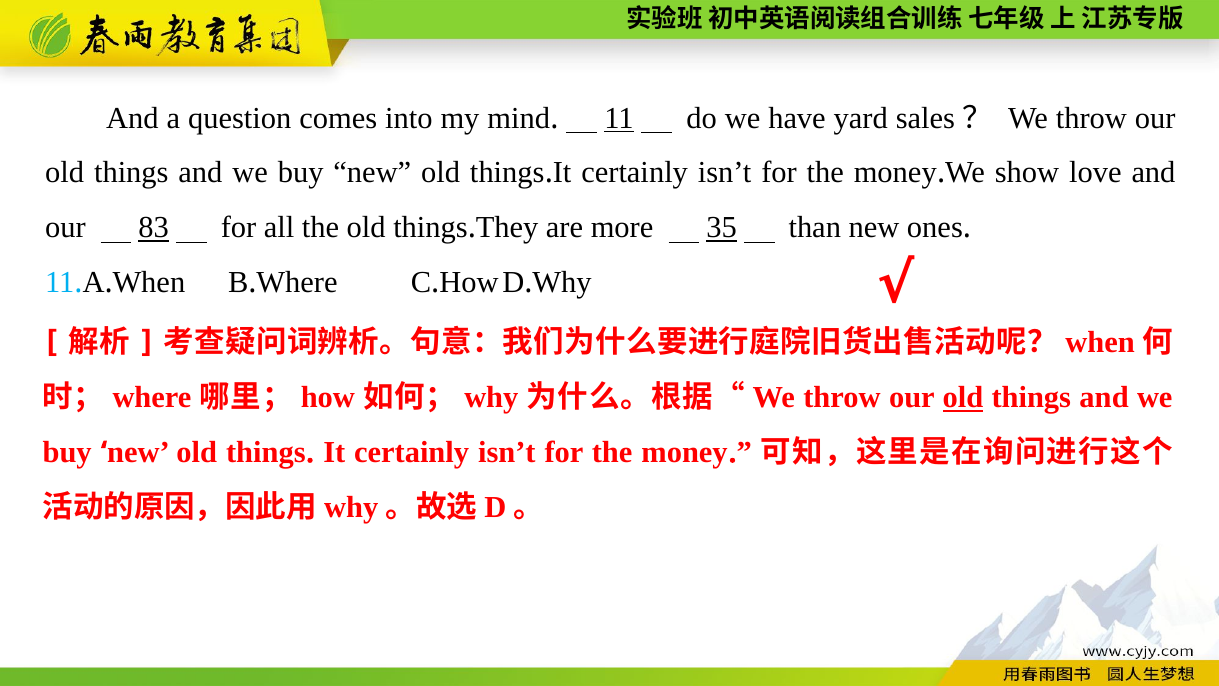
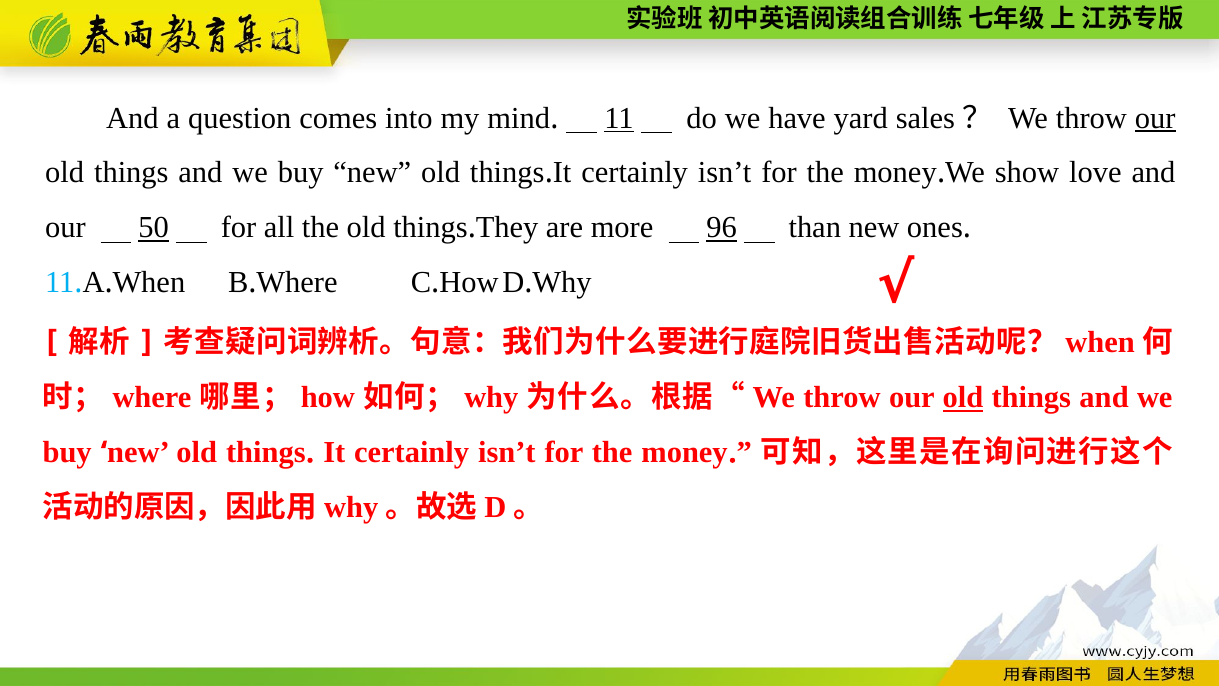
our at (1155, 118) underline: none -> present
83: 83 -> 50
35: 35 -> 96
